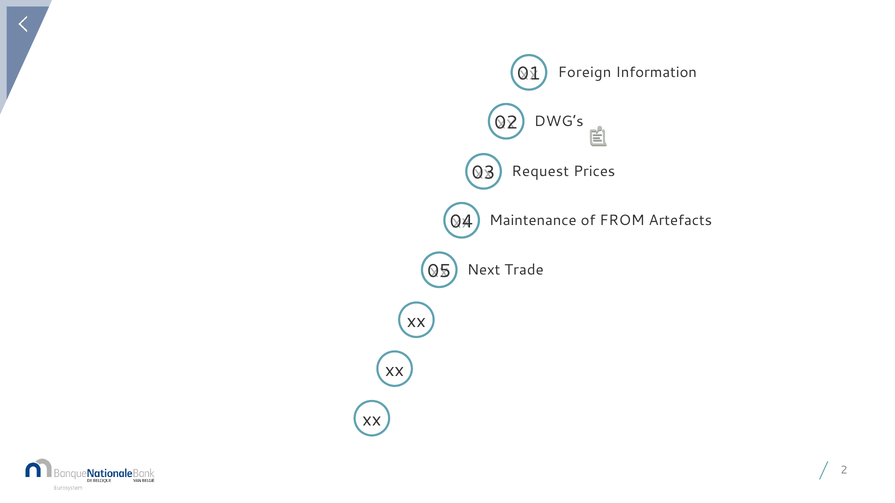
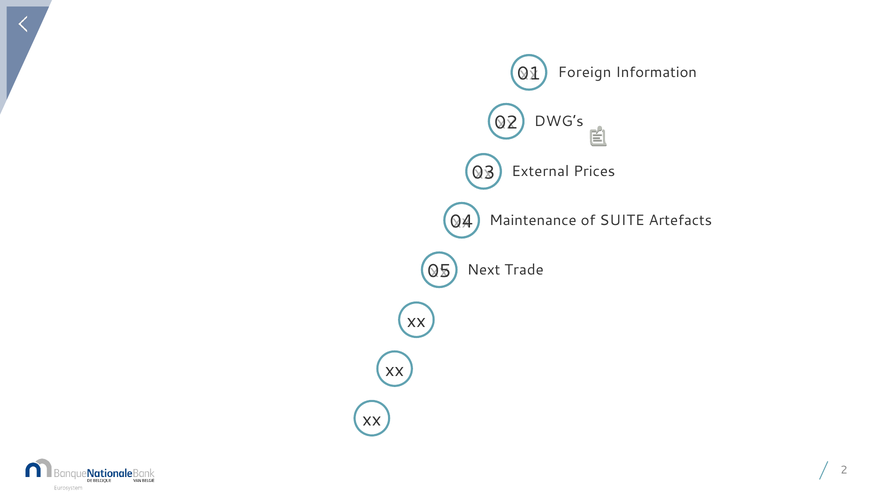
Request: Request -> External
FROM: FROM -> SUITE
